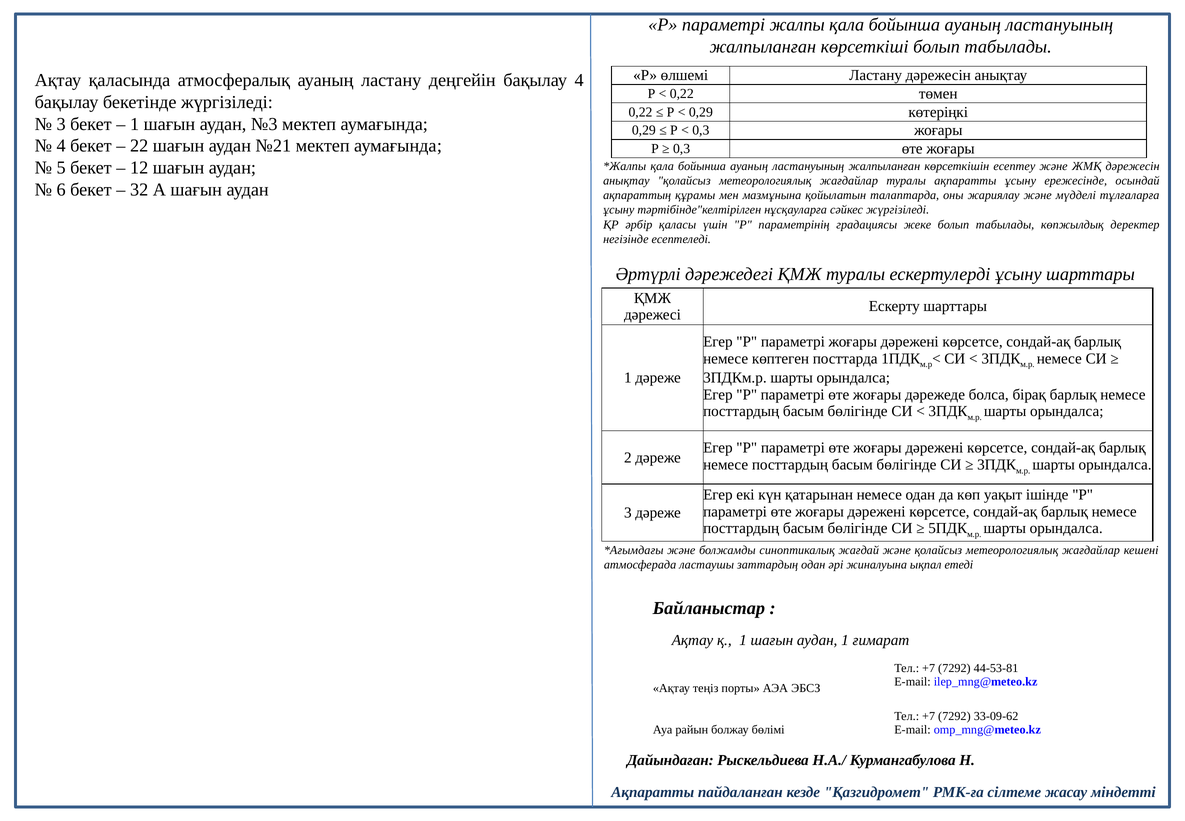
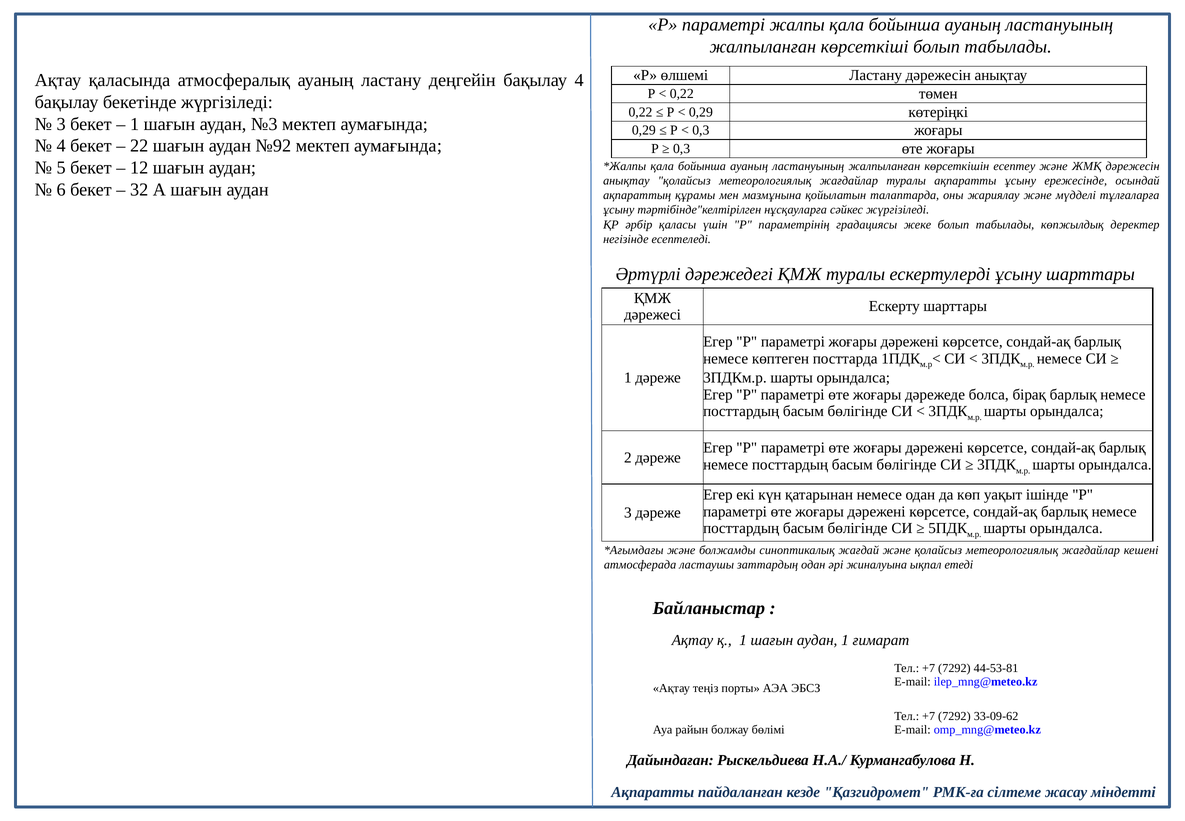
№21: №21 -> №92
